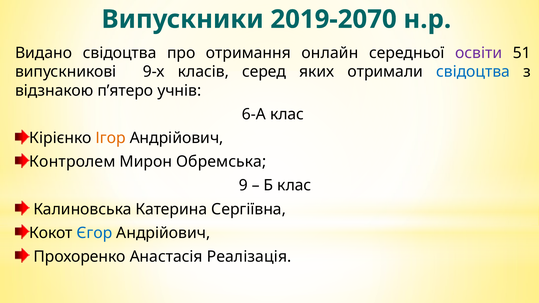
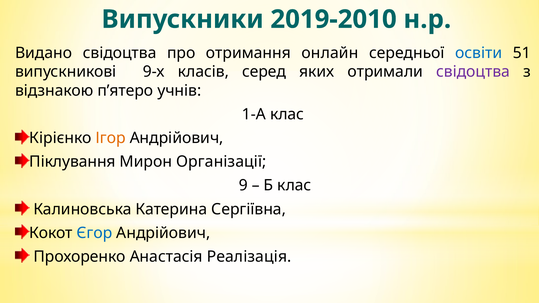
2019-2070: 2019-2070 -> 2019-2010
освіти colour: purple -> blue
свідоцтва at (473, 72) colour: blue -> purple
6-А: 6-А -> 1-А
Контролем: Контролем -> Піклування
Обремська: Обремська -> Організації
